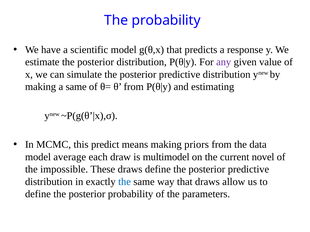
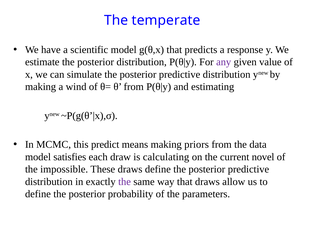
The probability: probability -> temperate
a same: same -> wind
average: average -> satisfies
multimodel: multimodel -> calculating
the at (125, 182) colour: blue -> purple
